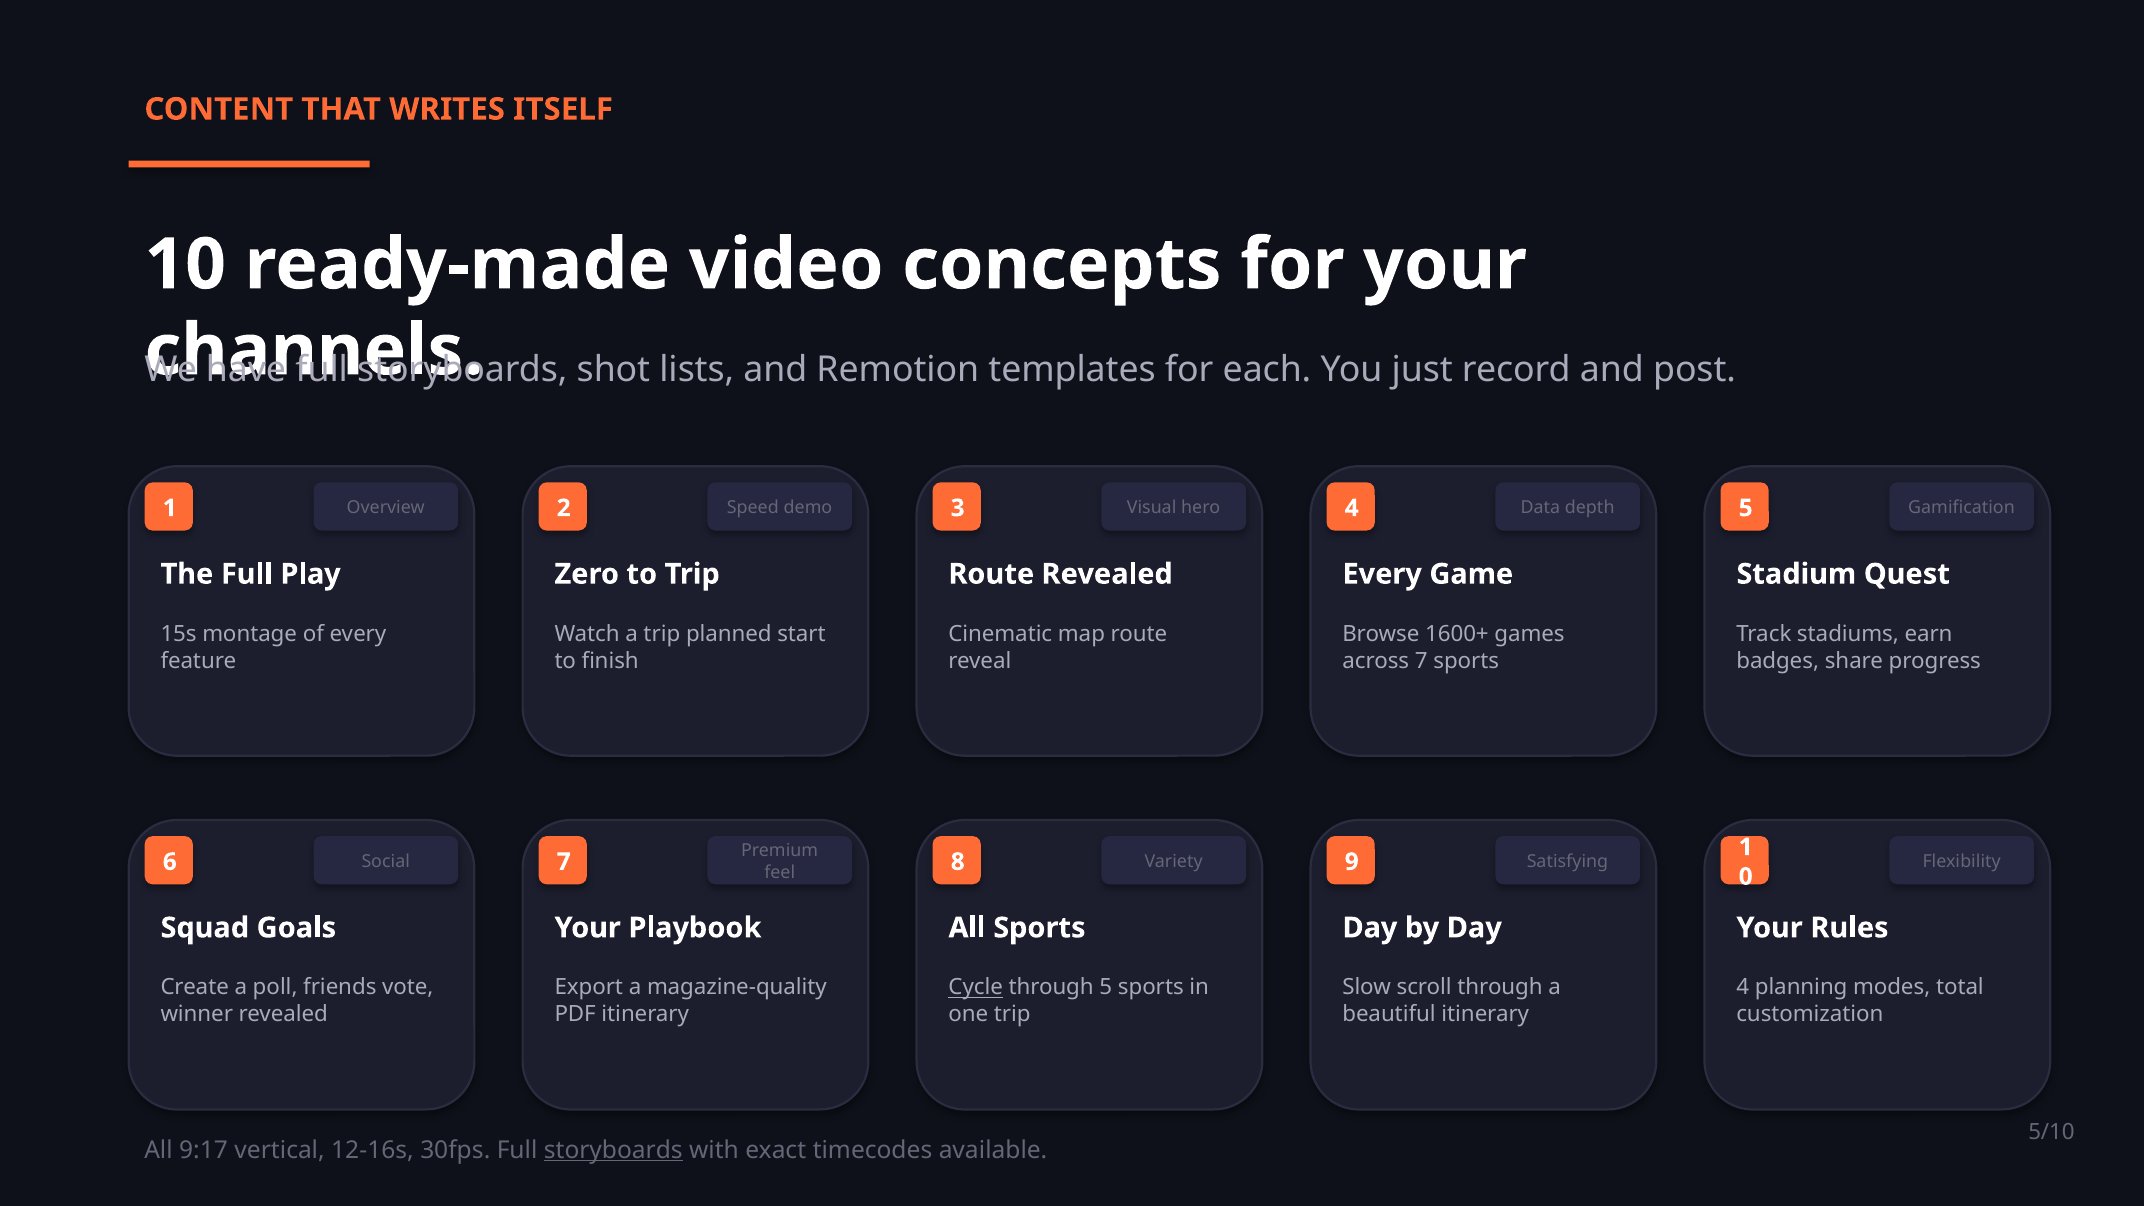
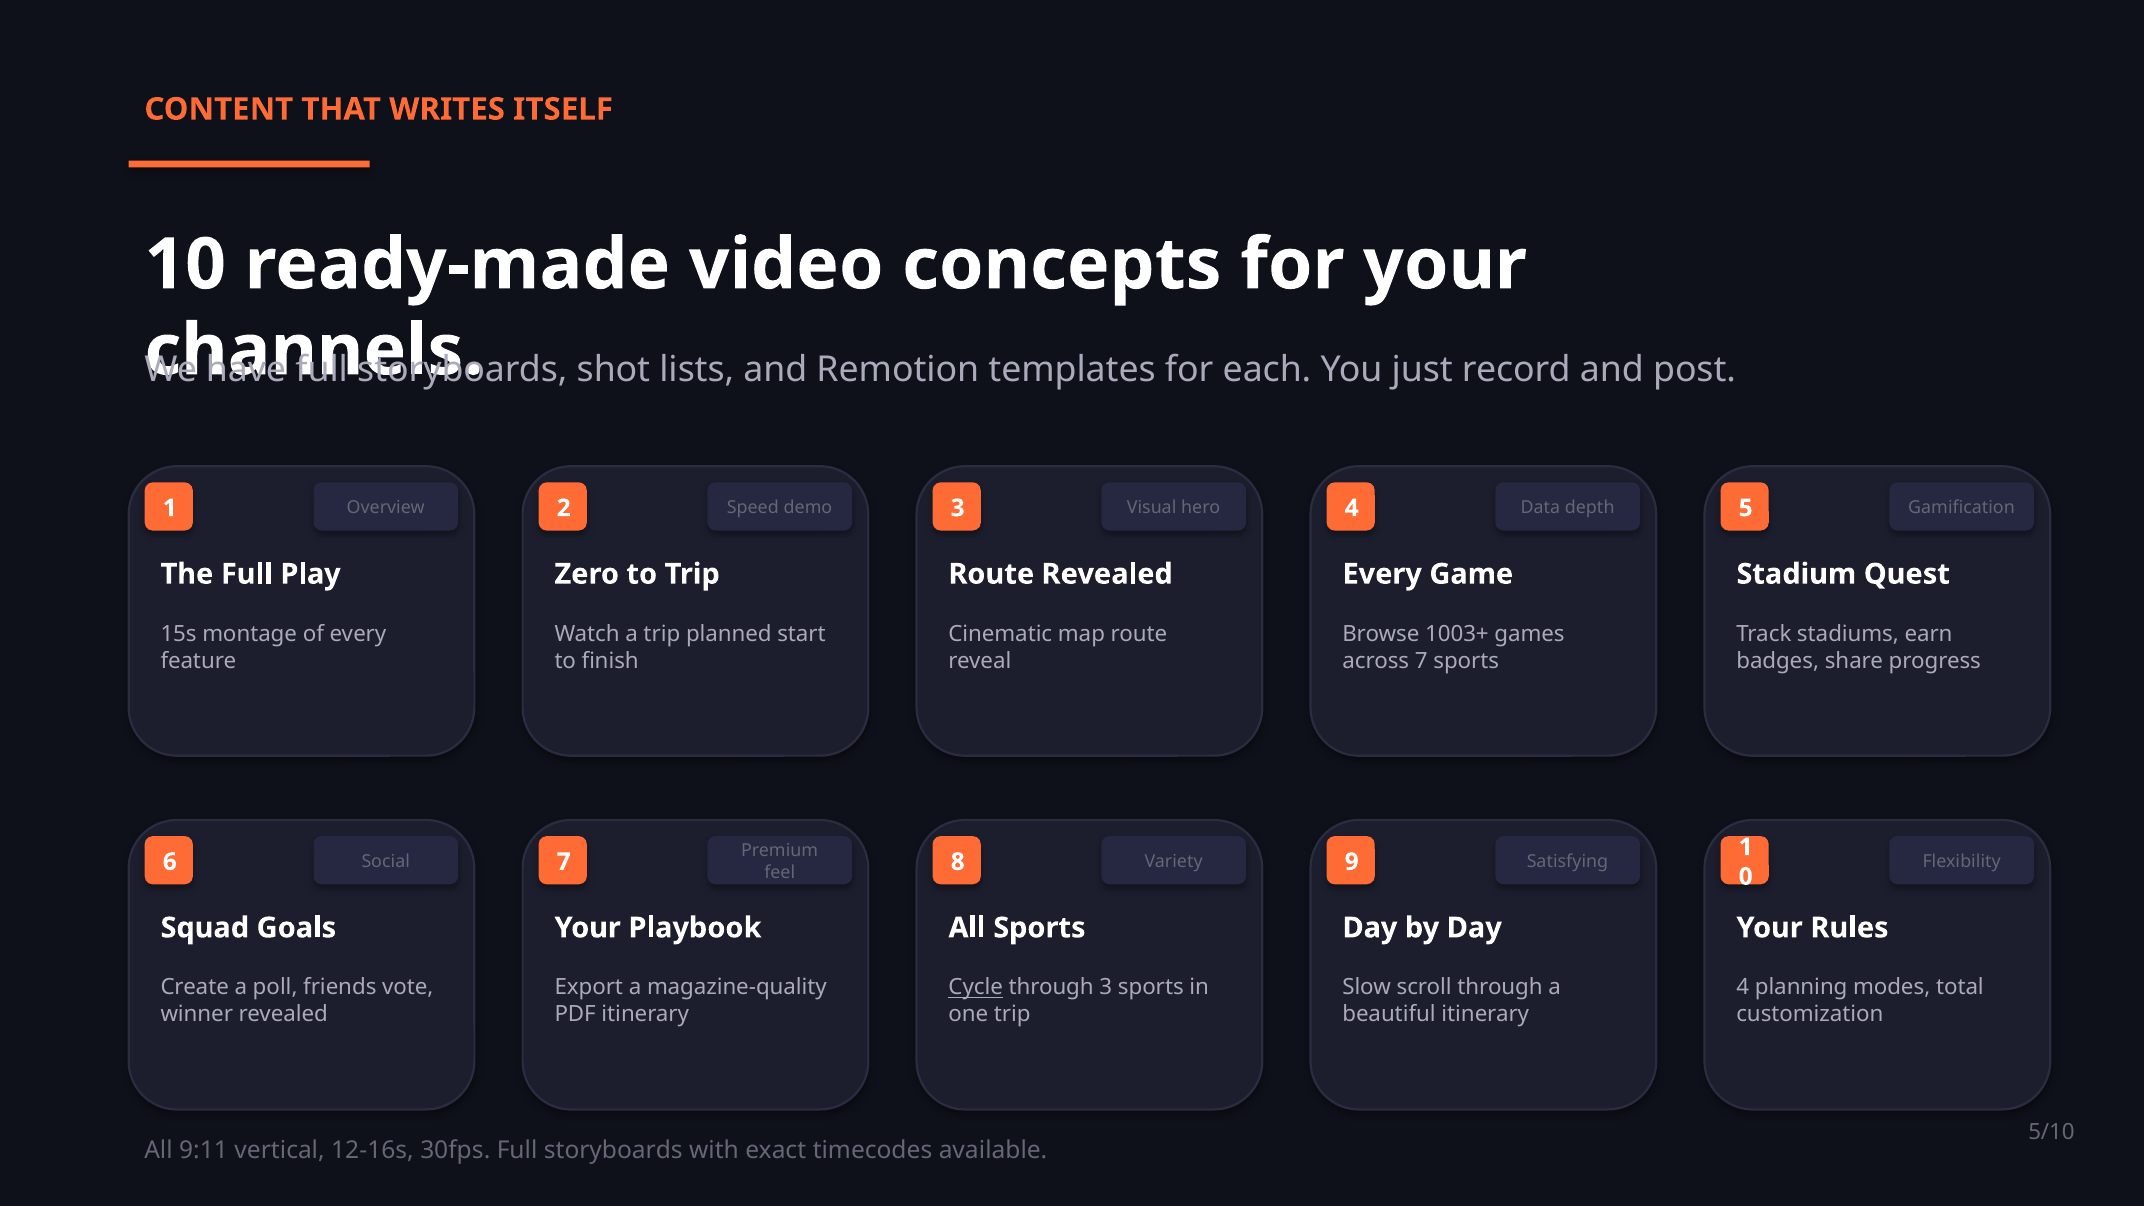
1600+: 1600+ -> 1003+
through 5: 5 -> 3
9:17: 9:17 -> 9:11
storyboards at (613, 1150) underline: present -> none
